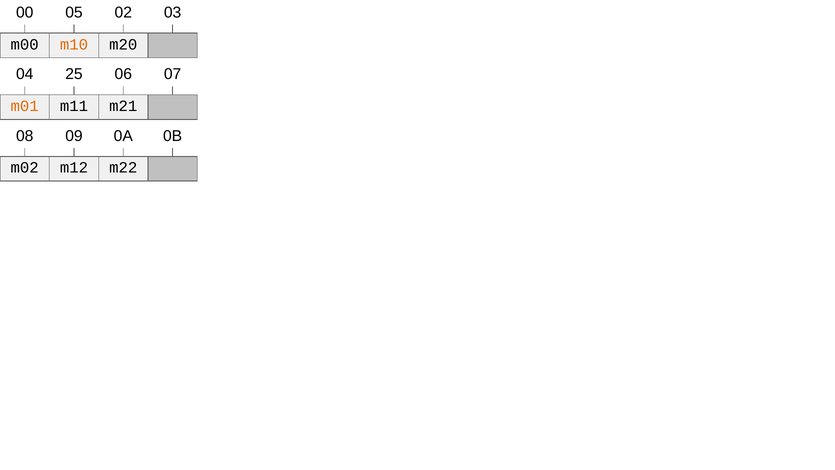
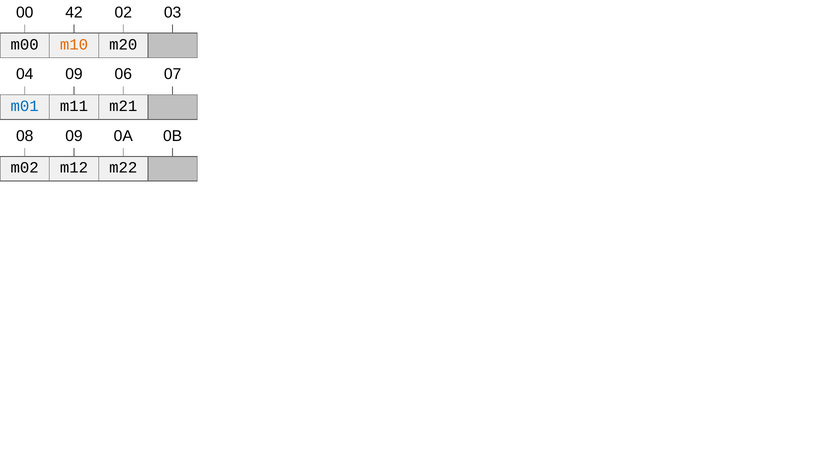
05: 05 -> 42
04 25: 25 -> 09
m01 colour: orange -> blue
